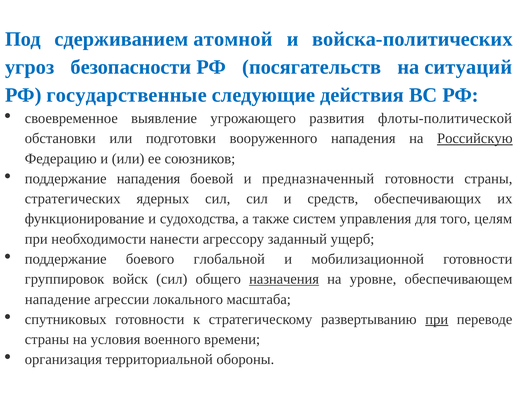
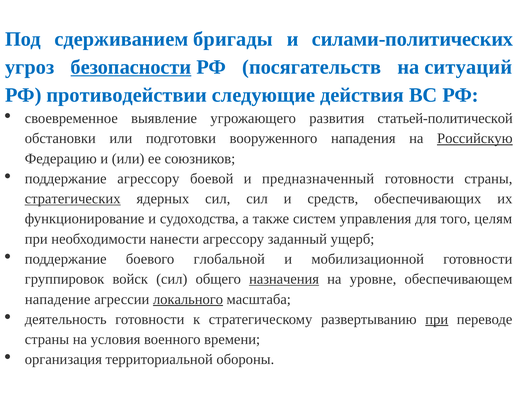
атомной: атомной -> бригады
войска-политических: войска-политических -> силами-политических
безопасности underline: none -> present
государственные: государственные -> противодействии
флоты-политической: флоты-политической -> статьей-политической
поддержание нападения: нападения -> агрессору
стратегических underline: none -> present
локального underline: none -> present
спутниковых: спутниковых -> деятельность
